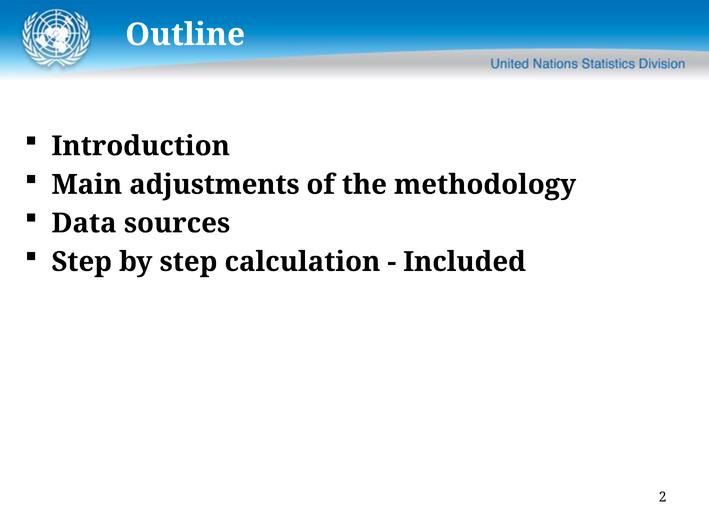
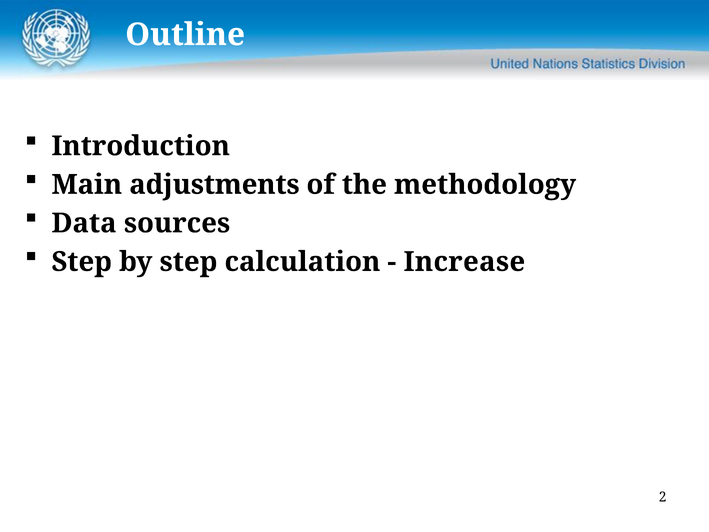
Included: Included -> Increase
